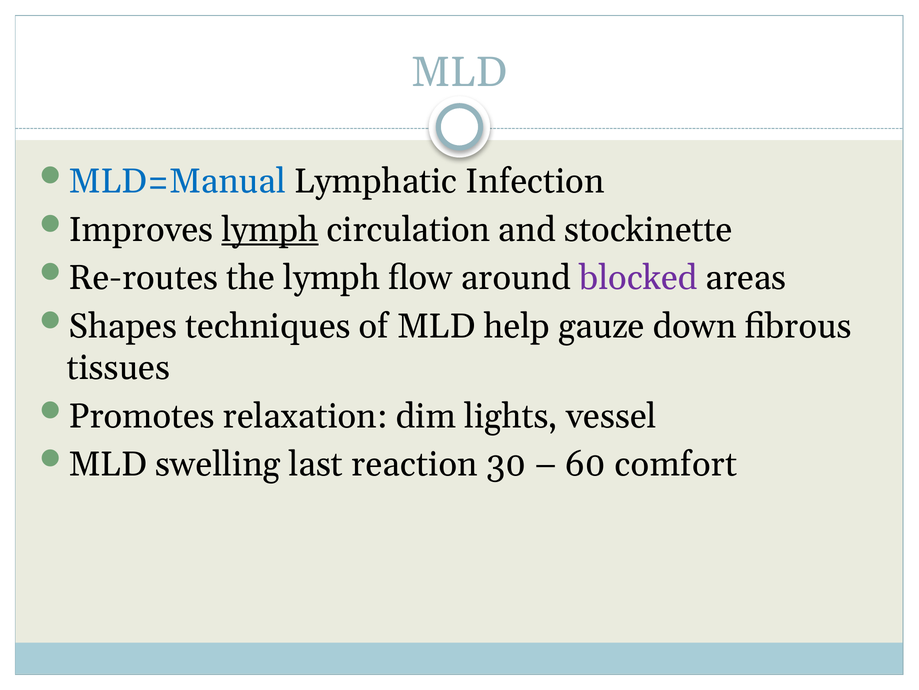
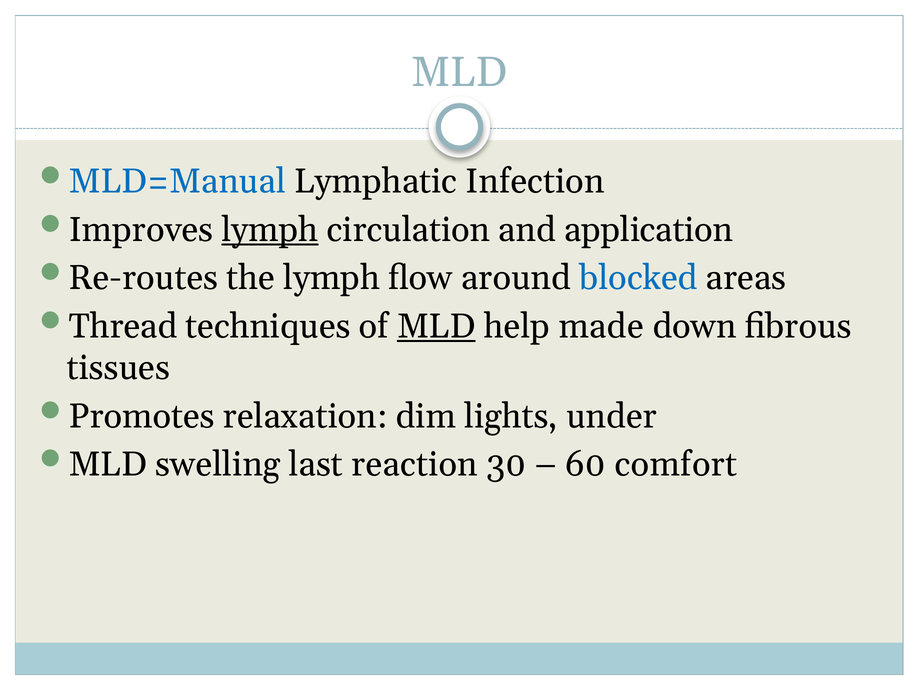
stockinette: stockinette -> application
blocked colour: purple -> blue
Shapes: Shapes -> Thread
MLD at (436, 326) underline: none -> present
gauze: gauze -> made
vessel: vessel -> under
